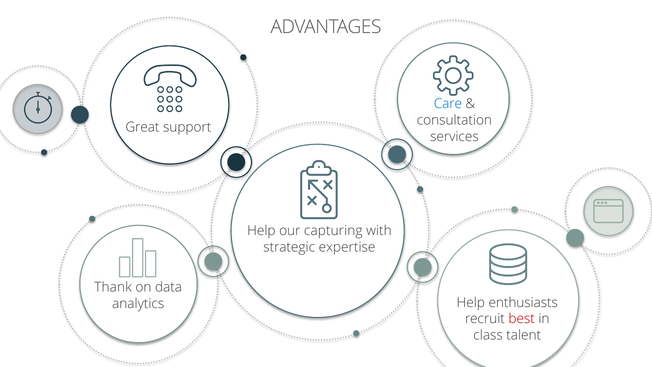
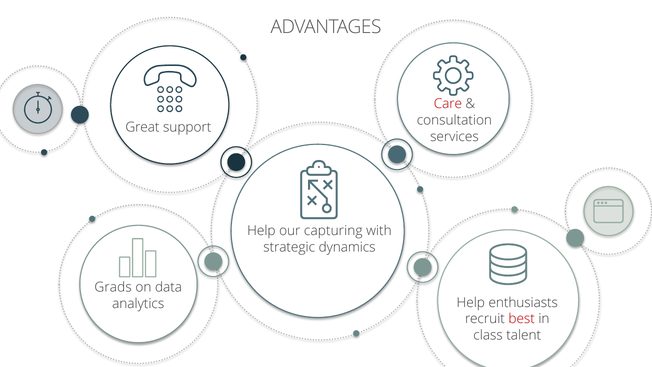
Care colour: blue -> red
expertise: expertise -> dynamics
Thank: Thank -> Grads
